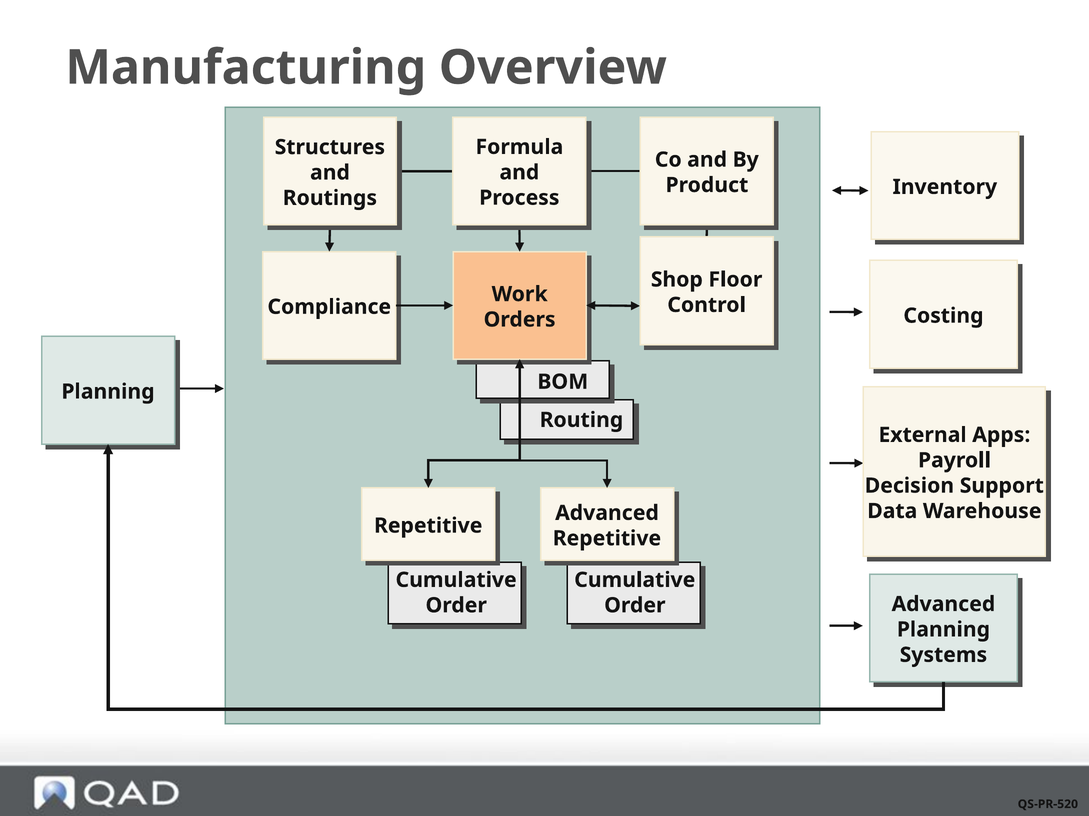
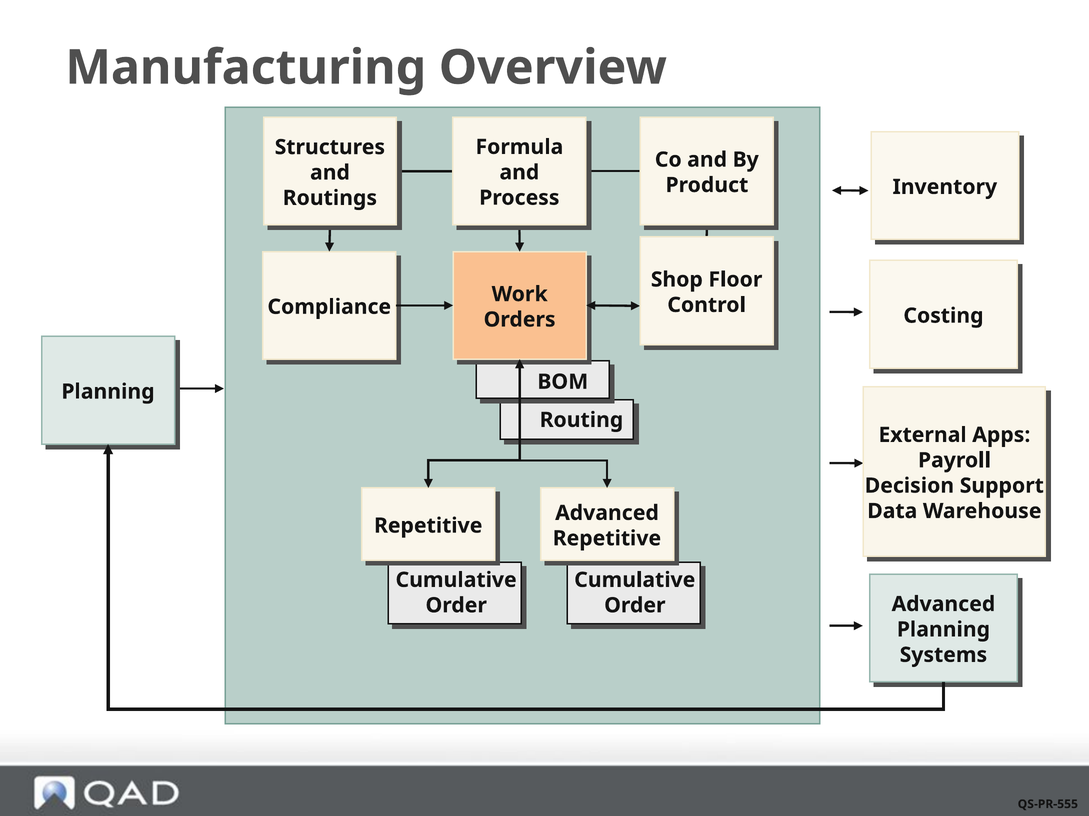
QS-PR-520: QS-PR-520 -> QS-PR-555
